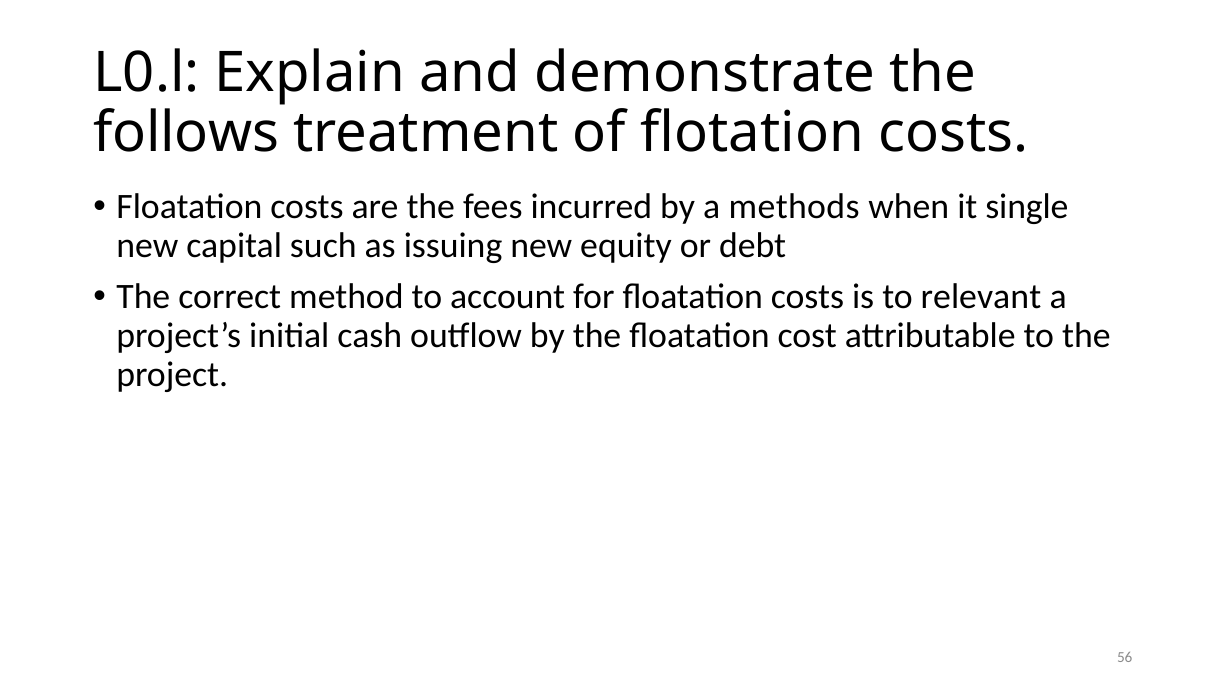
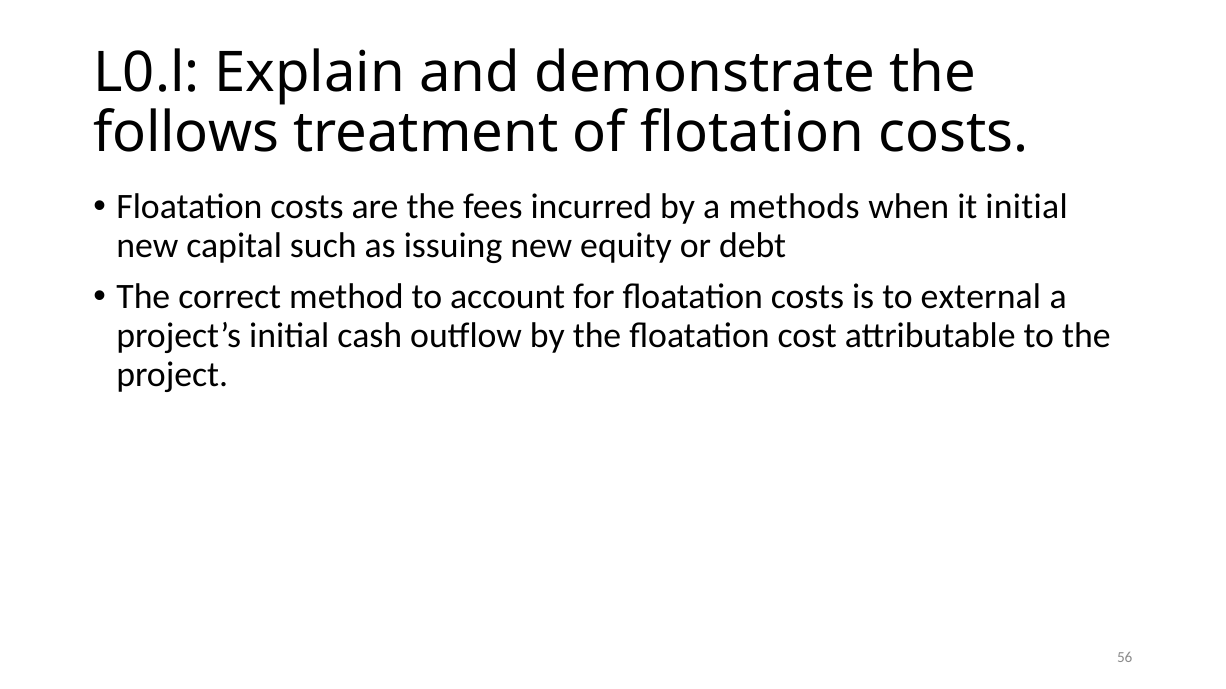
it single: single -> initial
relevant: relevant -> external
